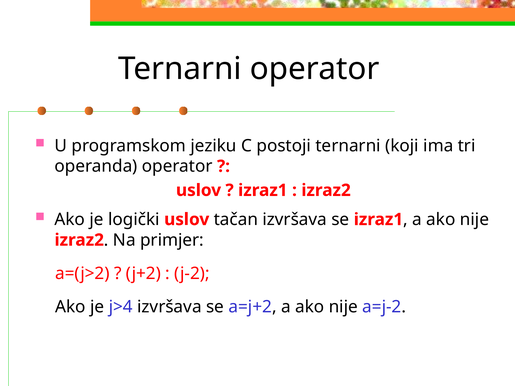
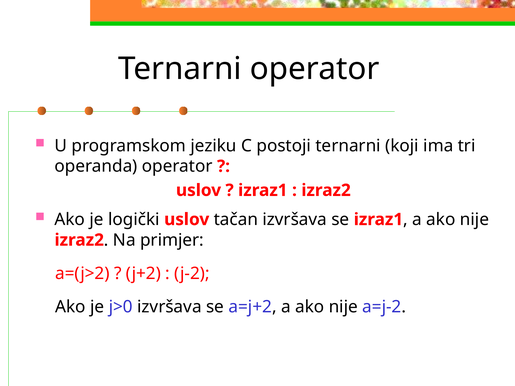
j>4: j>4 -> j>0
